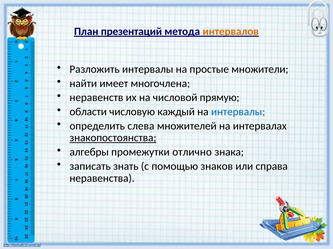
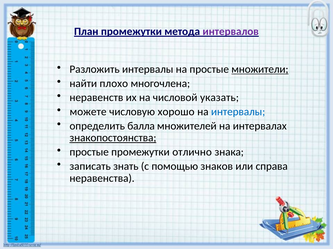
План презентаций: презентаций -> промежутки
интервалов colour: orange -> purple
множители underline: none -> present
имеет: имеет -> плохо
прямую: прямую -> указать
области: области -> можете
каждый: каждый -> хорошо
слева: слева -> балла
алгебры at (89, 152): алгебры -> простые
